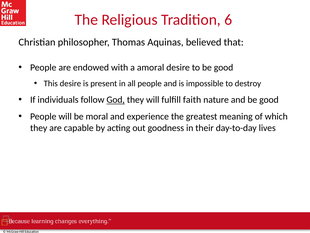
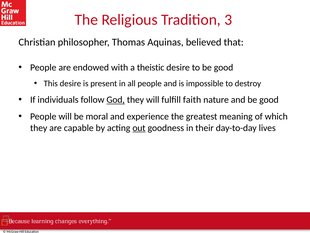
6: 6 -> 3
amoral: amoral -> theistic
out underline: none -> present
